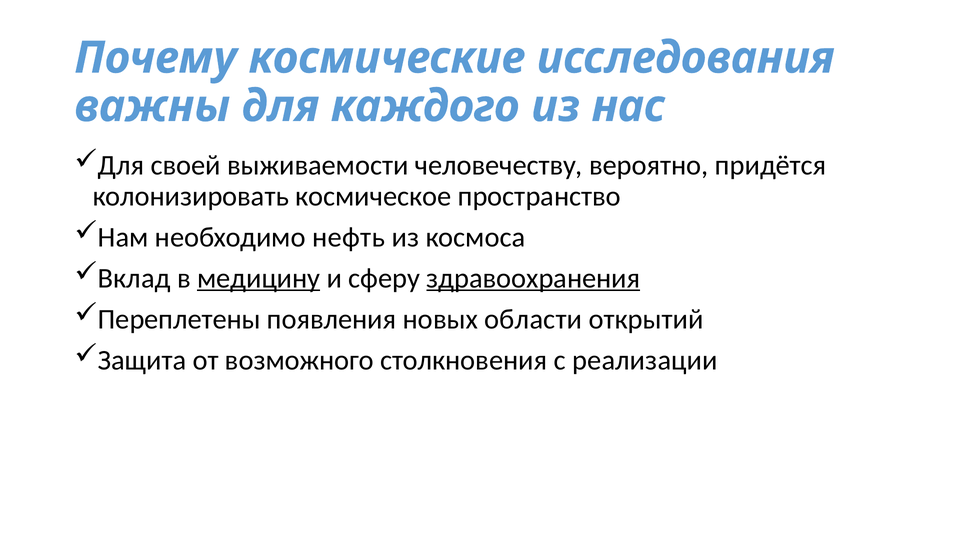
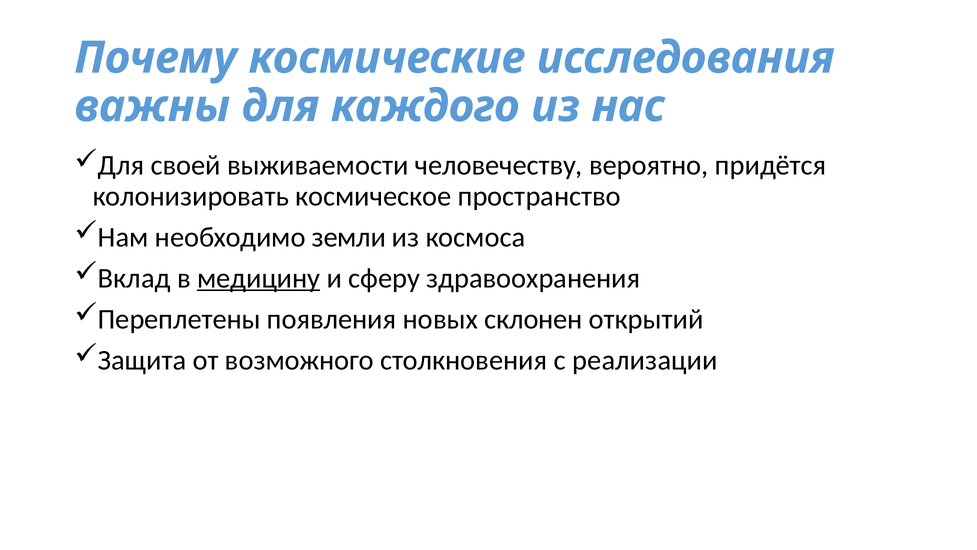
нефть: нефть -> земли
здравоохранения underline: present -> none
области: области -> склонен
